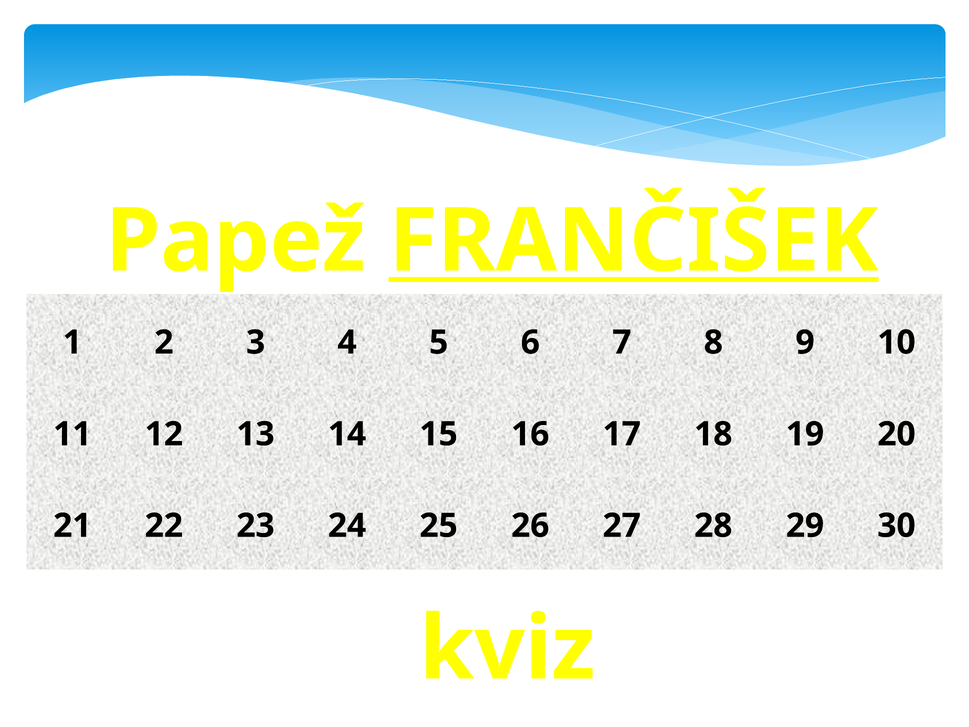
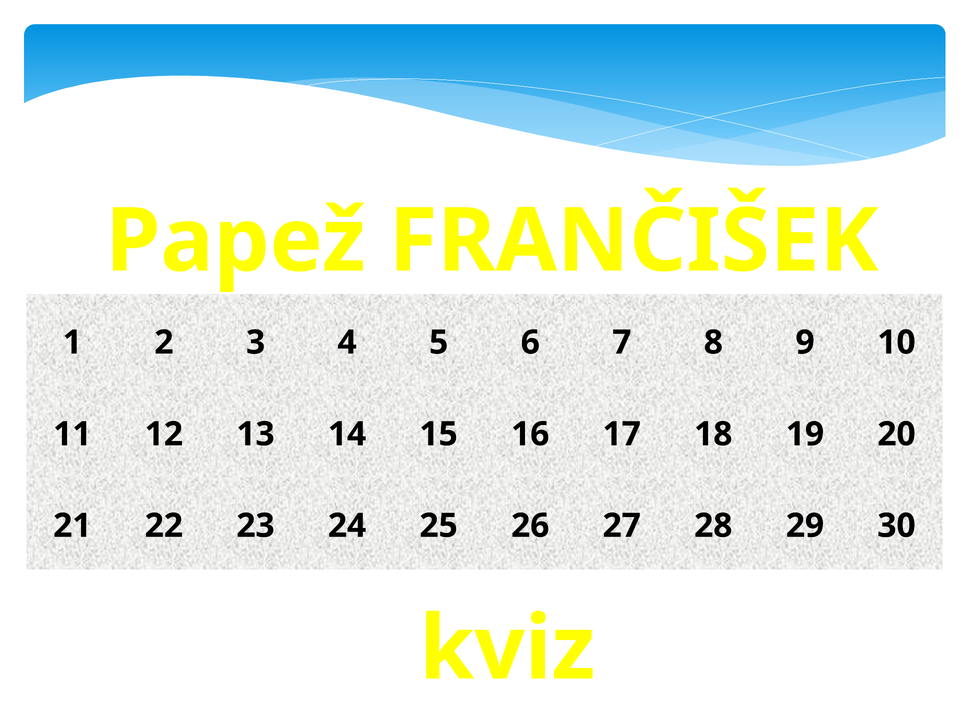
FRANČIŠEK underline: present -> none
